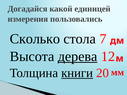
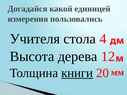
Сколько: Сколько -> Учителя
7: 7 -> 4
дерева underline: present -> none
